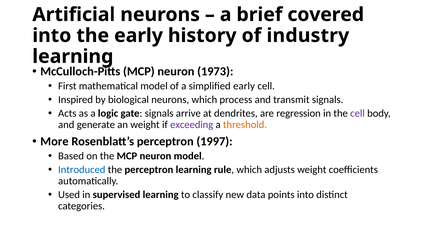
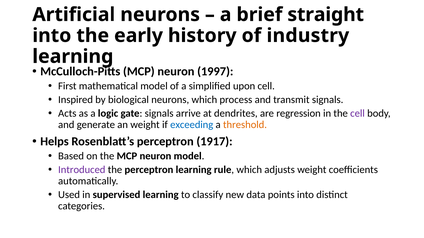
covered: covered -> straight
1973: 1973 -> 1997
simplified early: early -> upon
exceeding colour: purple -> blue
More: More -> Helps
1997: 1997 -> 1917
Introduced colour: blue -> purple
